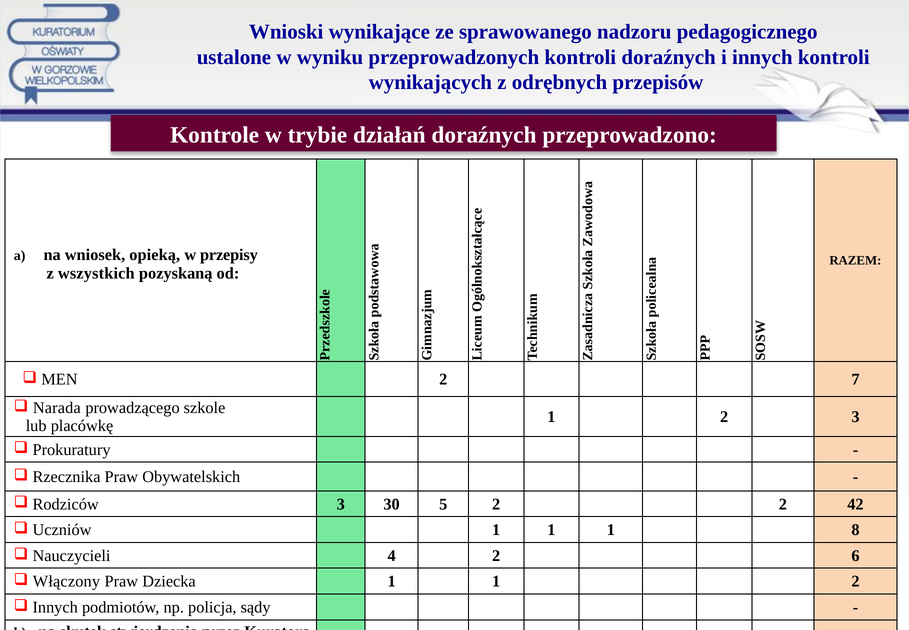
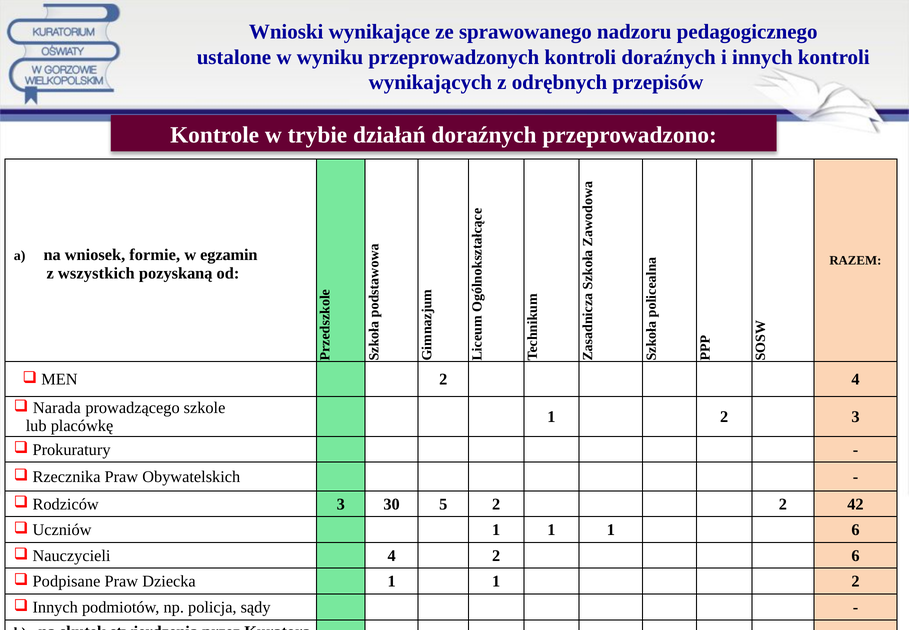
opieką: opieką -> formie
przepisy: przepisy -> egzamin
2 7: 7 -> 4
1 8: 8 -> 6
Włączony: Włączony -> Podpisane
